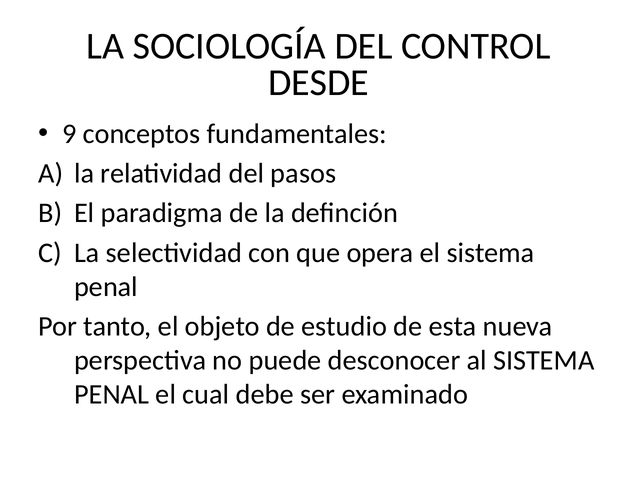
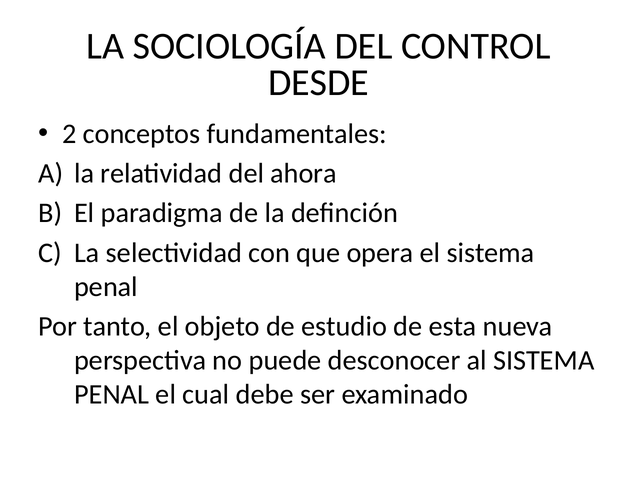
9: 9 -> 2
pasos: pasos -> ahora
